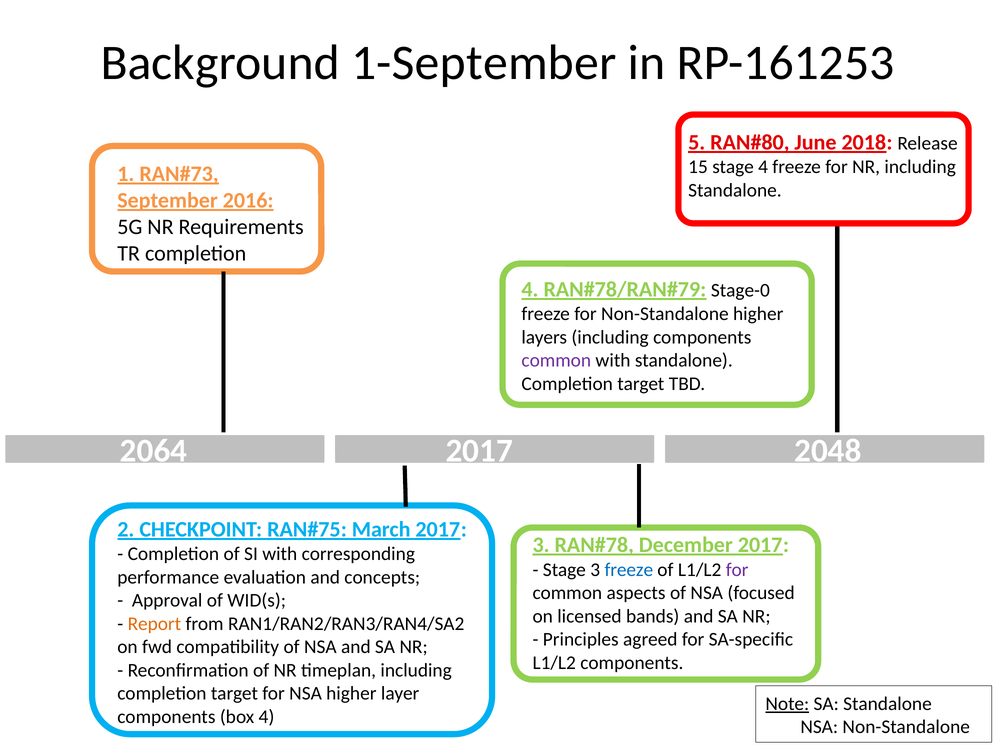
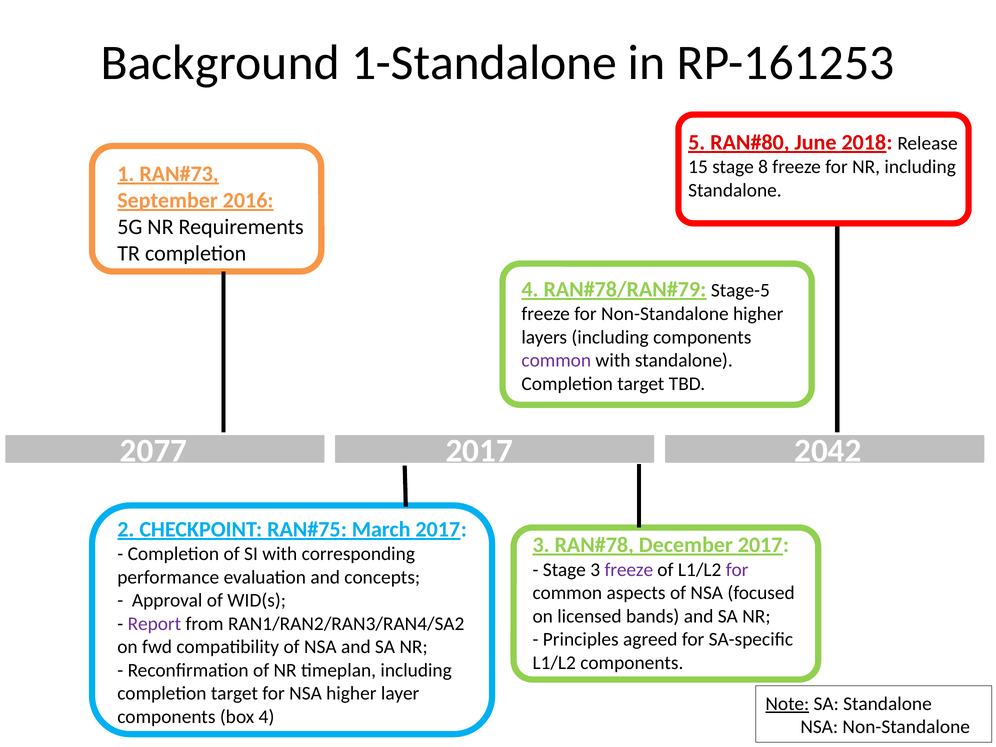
1-September: 1-September -> 1-Standalone
stage 4: 4 -> 8
Stage-0: Stage-0 -> Stage-5
2064: 2064 -> 2077
2048: 2048 -> 2042
freeze at (629, 570) colour: blue -> purple
Report colour: orange -> purple
